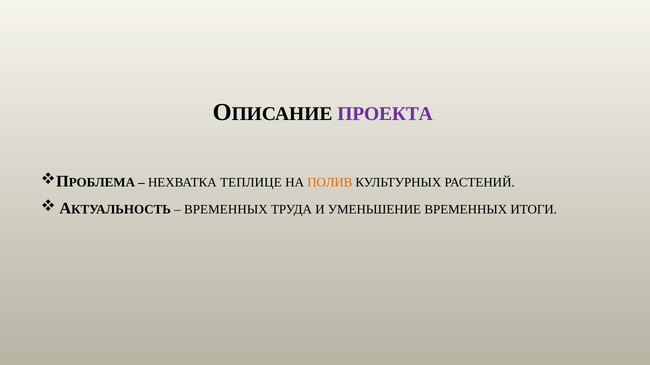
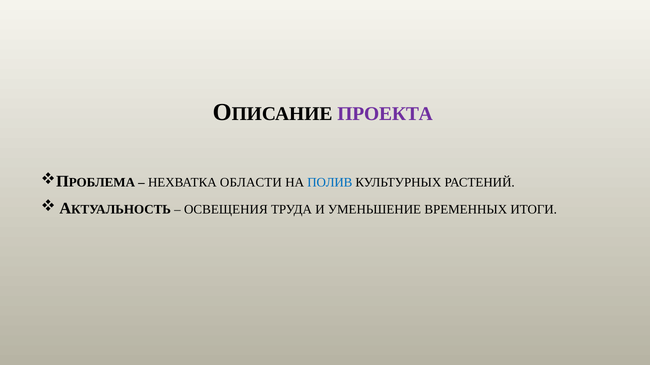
ТЕПЛИЦЕ: ТЕПЛИЦЕ -> ОБЛАСТИ
ПОЛИВ colour: orange -> blue
ВРЕМЕННЫХ at (226, 210): ВРЕМЕННЫХ -> ОСВЕЩЕНИЯ
